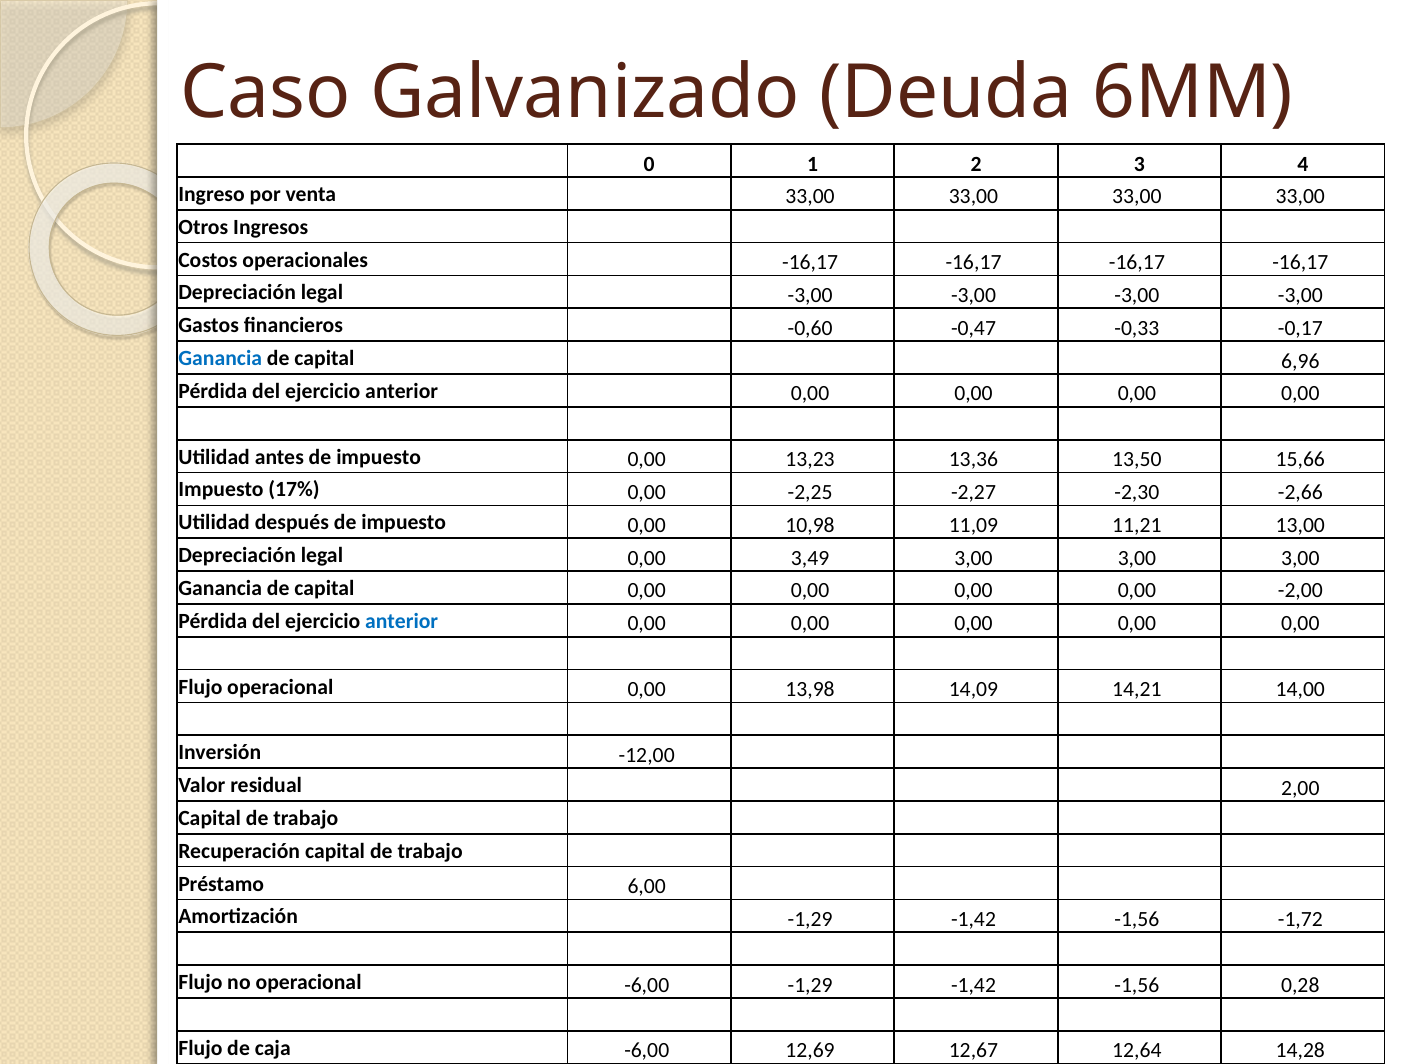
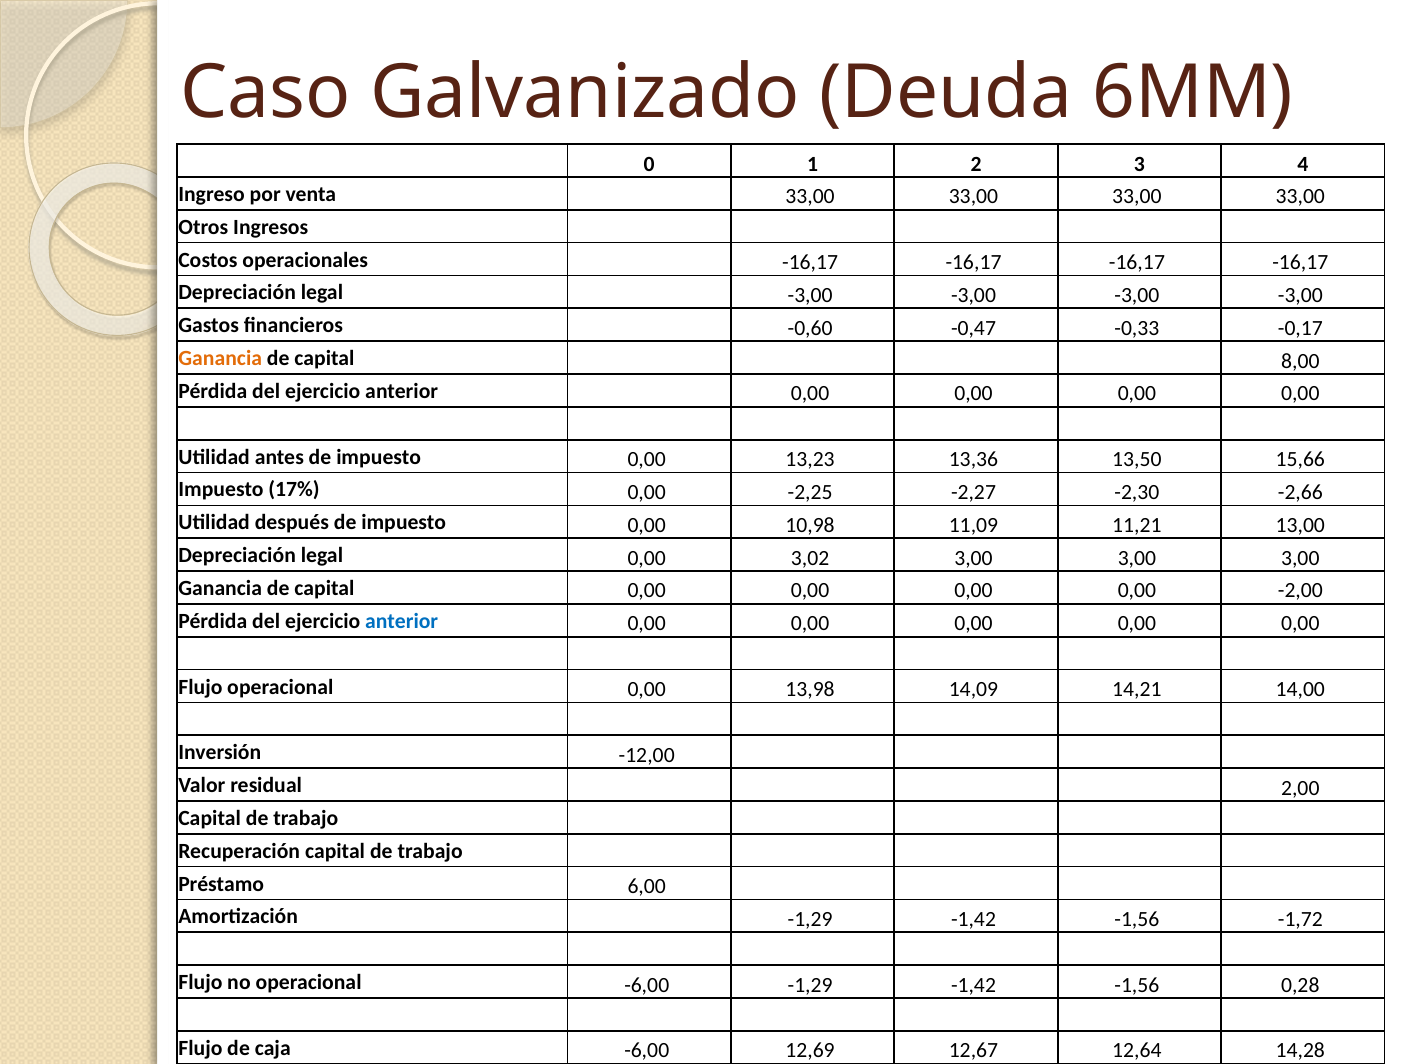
Ganancia at (220, 358) colour: blue -> orange
6,96: 6,96 -> 8,00
3,49: 3,49 -> 3,02
